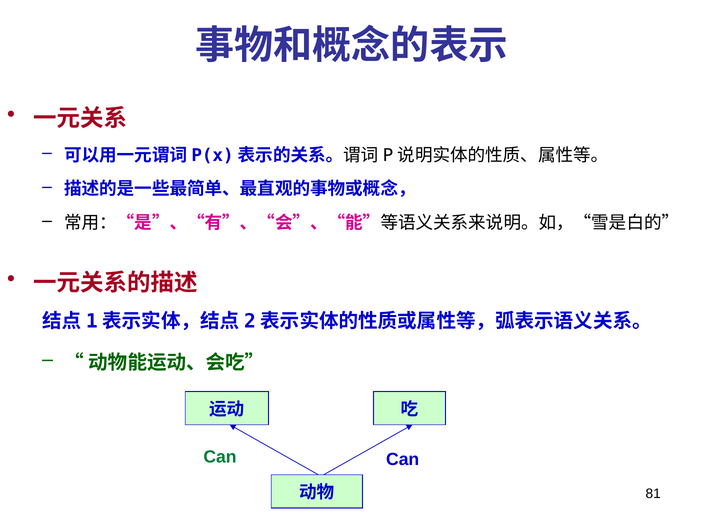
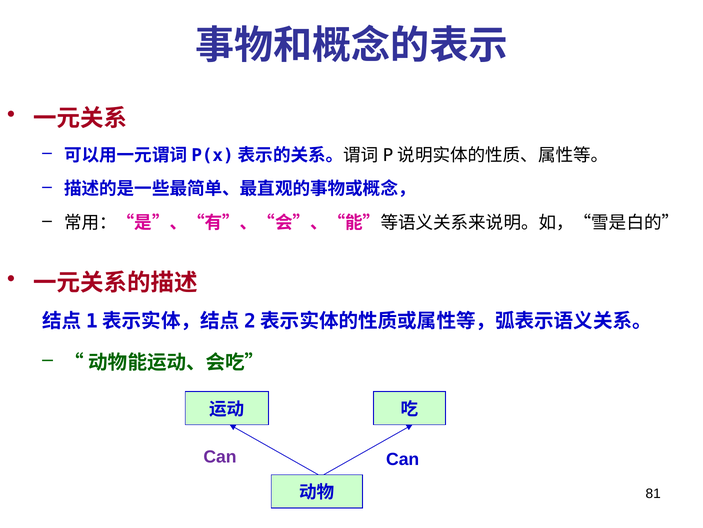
Can at (220, 456) colour: green -> purple
